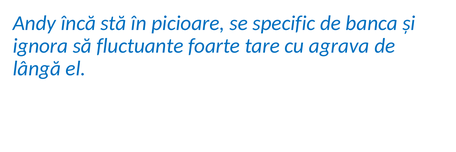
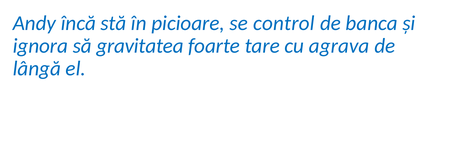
specific: specific -> control
fluctuante: fluctuante -> gravitatea
